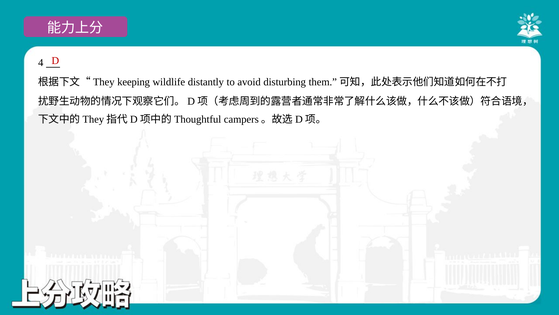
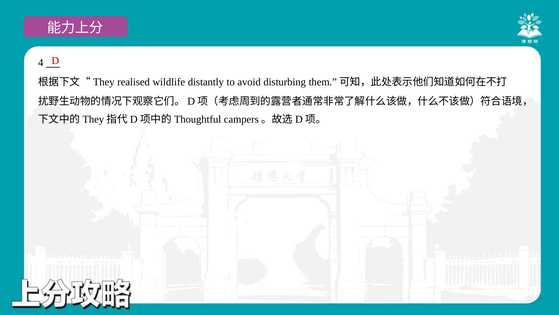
keeping: keeping -> realised
